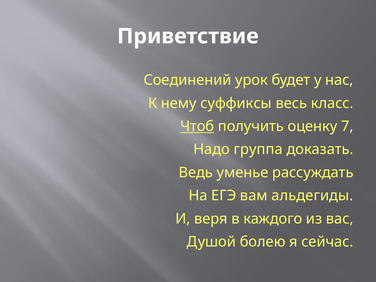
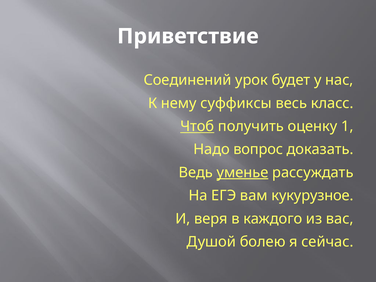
7: 7 -> 1
группа: группа -> вопрос
уменье underline: none -> present
альдегиды: альдегиды -> кукурузное
